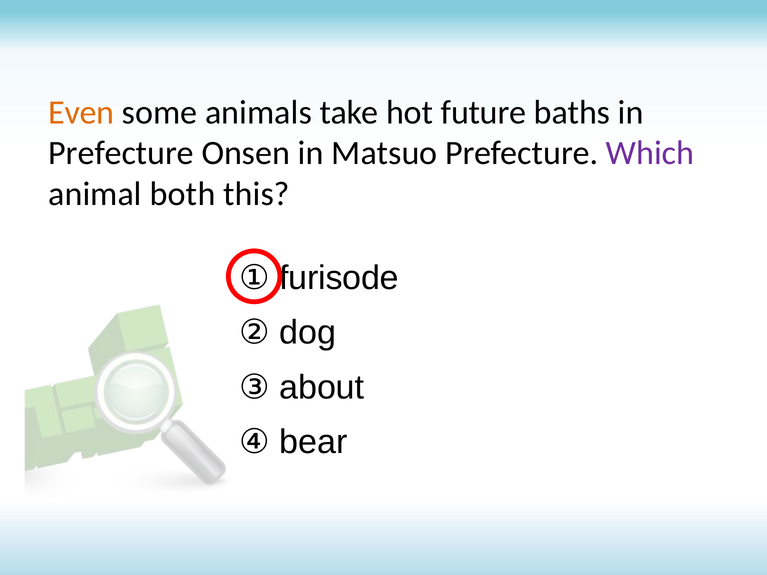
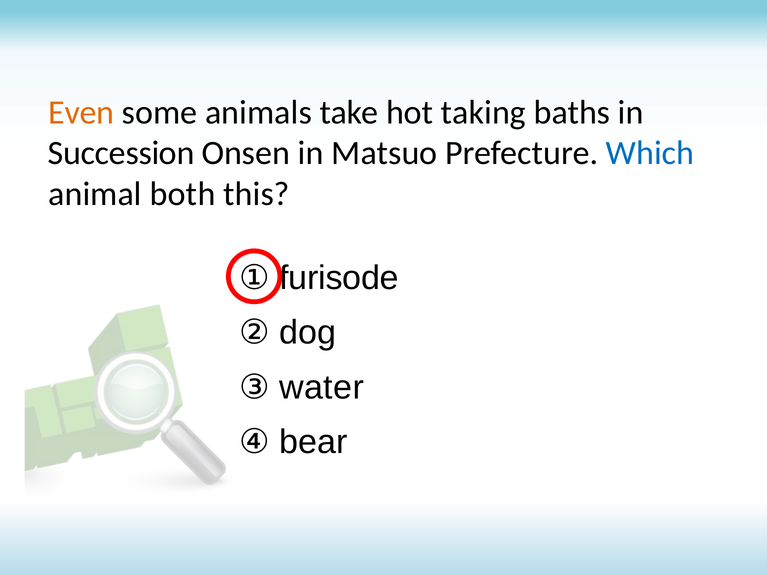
future: future -> taking
Prefecture at (121, 153): Prefecture -> Succession
Which colour: purple -> blue
about: about -> water
